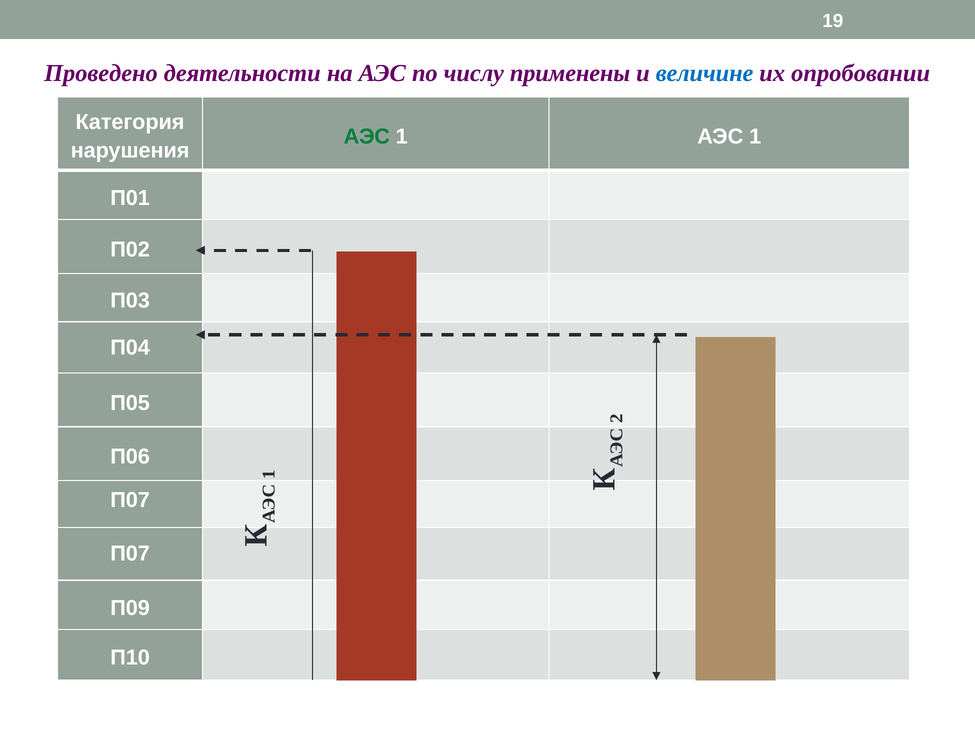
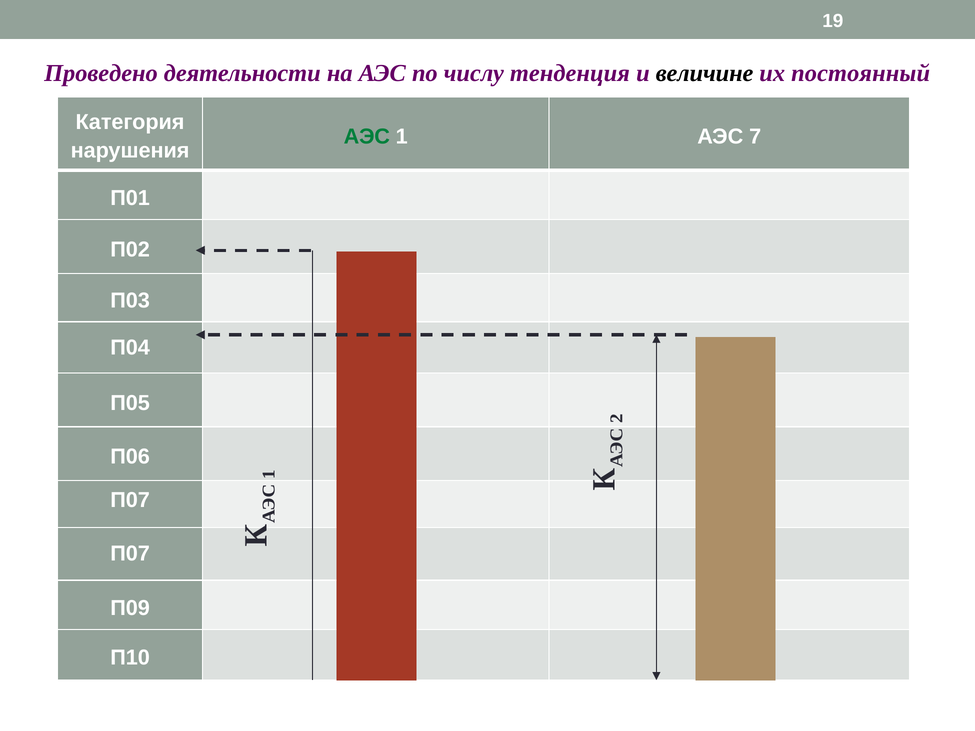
применены: применены -> тенденция
величине colour: blue -> black
опробовании: опробовании -> постоянный
1 АЭС 1: 1 -> 7
